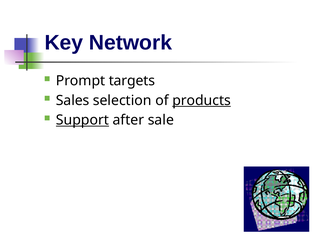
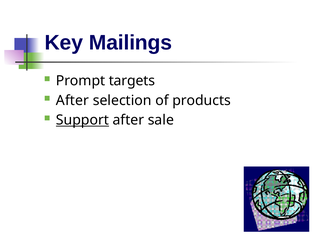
Network: Network -> Mailings
Sales at (73, 100): Sales -> After
products underline: present -> none
